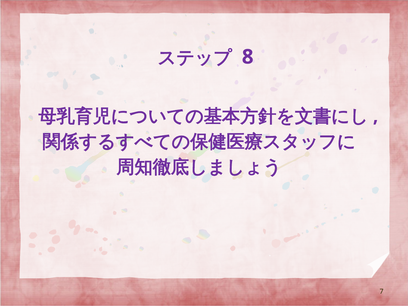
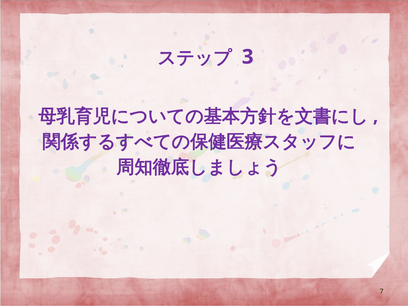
8: 8 -> 3
